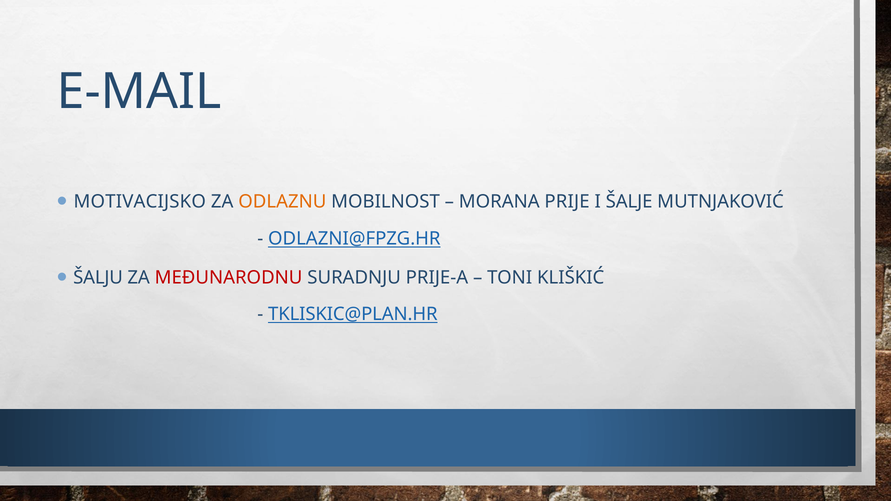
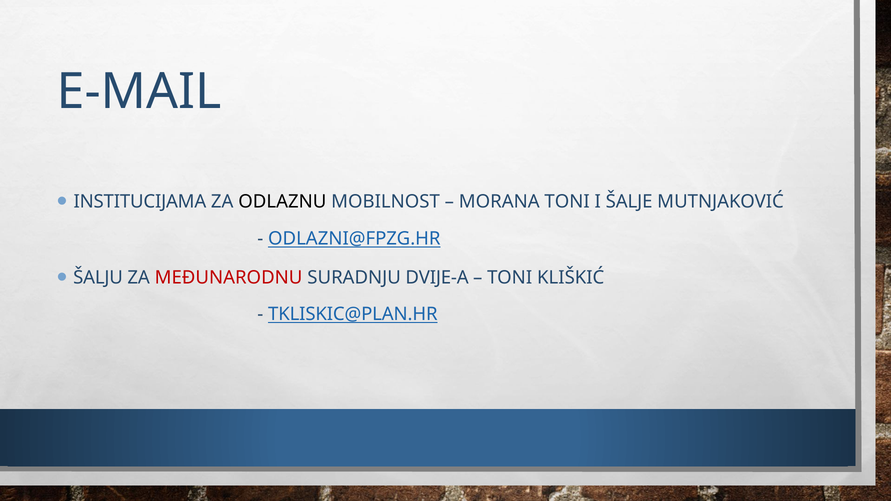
MOTIVACIJSKO: MOTIVACIJSKO -> INSTITUCIJAMA
ODLAZNU colour: orange -> black
MORANA PRIJE: PRIJE -> TONI
PRIJE-A: PRIJE-A -> DVIJE-A
